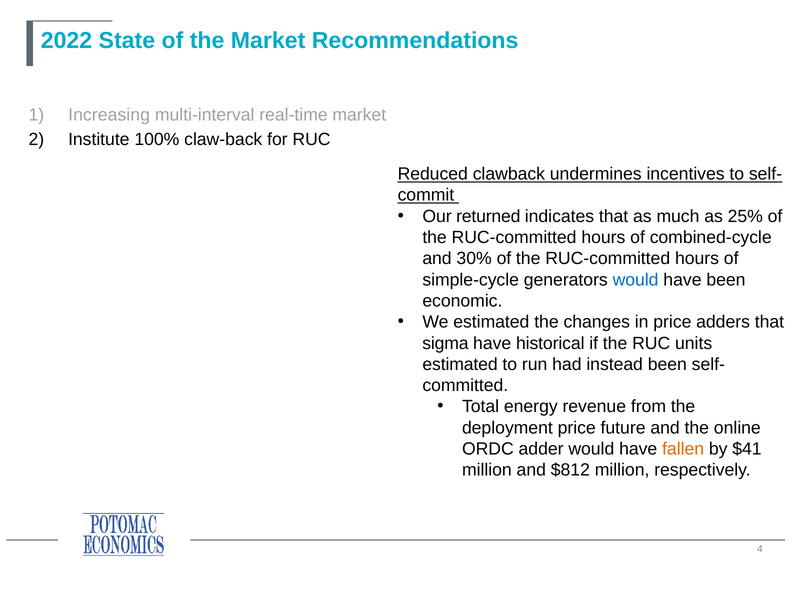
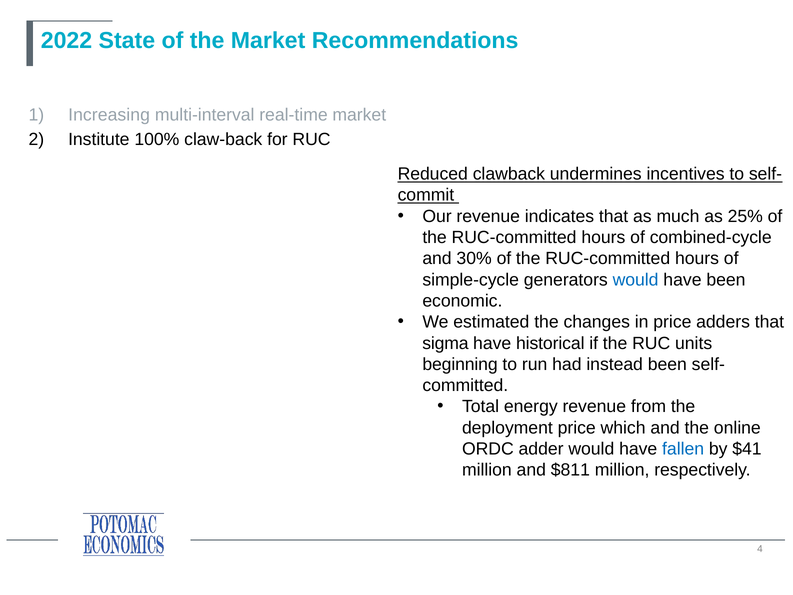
Our returned: returned -> revenue
estimated at (460, 364): estimated -> beginning
future: future -> which
fallen colour: orange -> blue
$812: $812 -> $811
